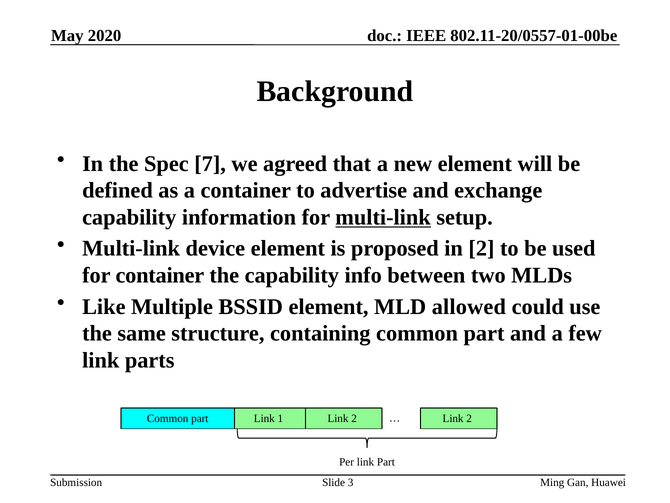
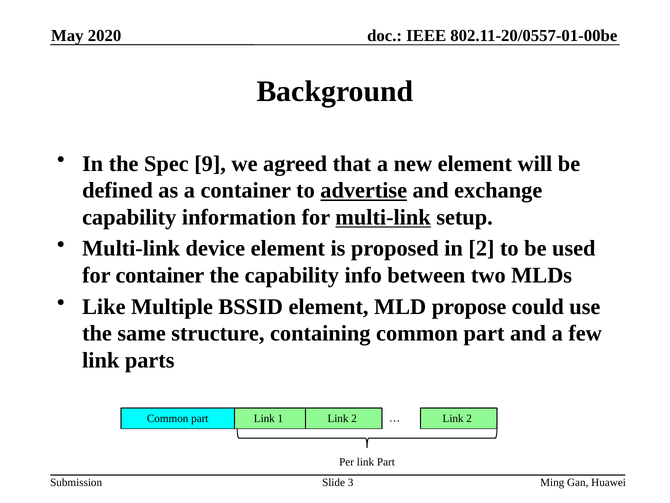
7: 7 -> 9
advertise underline: none -> present
allowed: allowed -> propose
